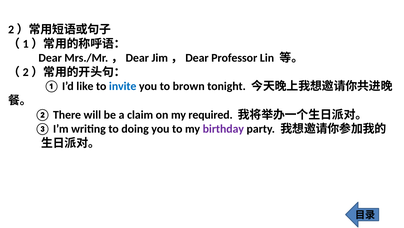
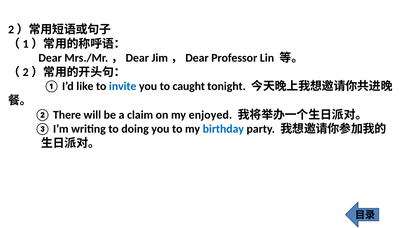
brown: brown -> caught
required: required -> enjoyed
birthday colour: purple -> blue
